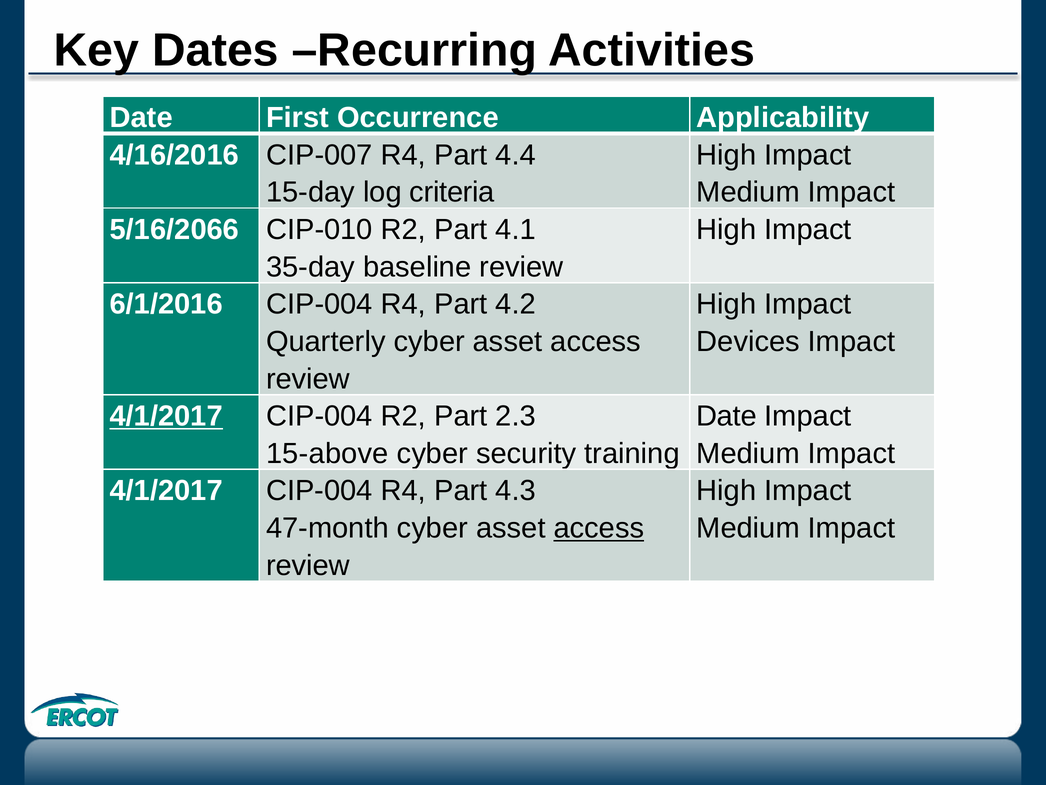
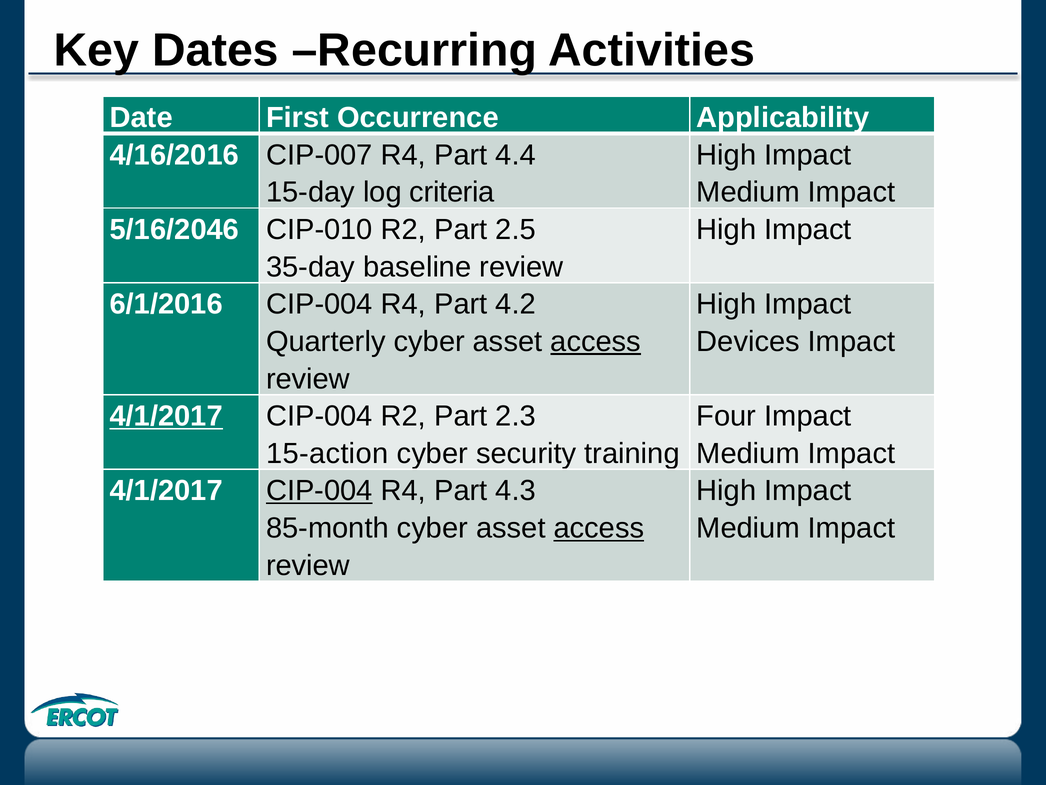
5/16/2066: 5/16/2066 -> 5/16/2046
4.1: 4.1 -> 2.5
access at (596, 341) underline: none -> present
Date at (726, 416): Date -> Four
15-above: 15-above -> 15-action
CIP-004 at (319, 491) underline: none -> present
47-month: 47-month -> 85-month
